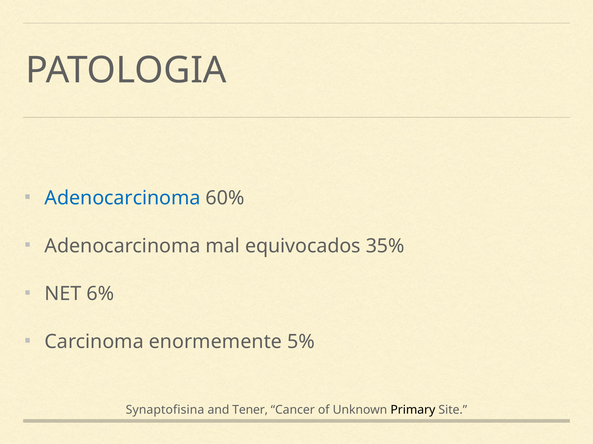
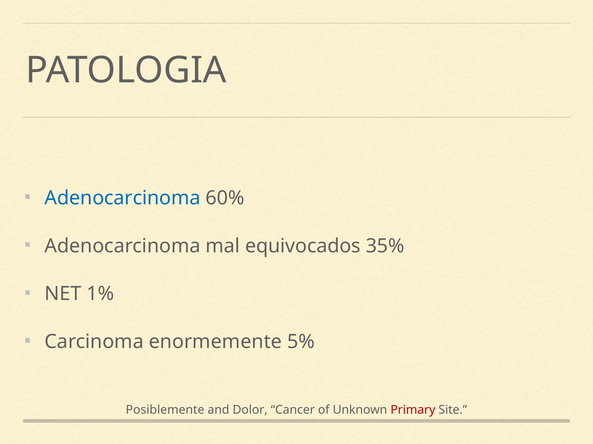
6%: 6% -> 1%
Synaptofisina: Synaptofisina -> Posiblemente
Tener: Tener -> Dolor
Primary colour: black -> red
